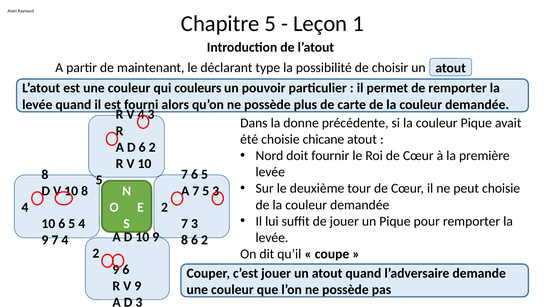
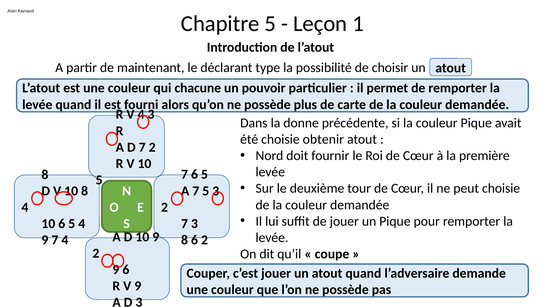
couleurs: couleurs -> chacune
chicane: chicane -> obtenir
D 6: 6 -> 7
